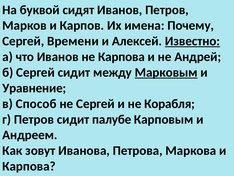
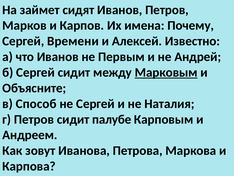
буквой: буквой -> займет
Известно underline: present -> none
не Карпова: Карпова -> Первым
Уравнение: Уравнение -> Объясните
Корабля: Корабля -> Наталия
